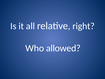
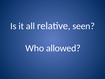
right: right -> seen
